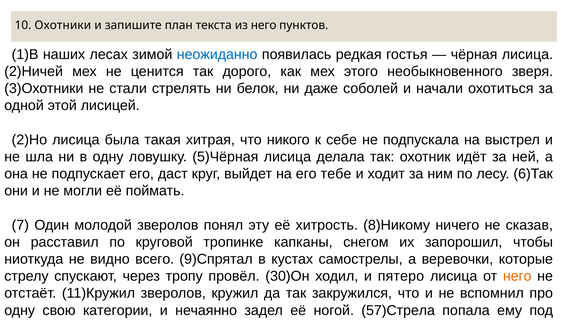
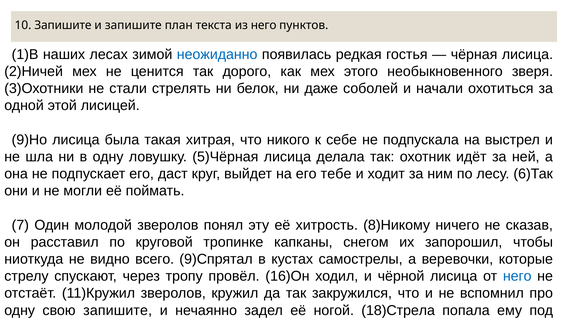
10 Охотники: Охотники -> Запишите
2)Но: 2)Но -> 9)Но
30)Он: 30)Он -> 16)Он
пятеро: пятеро -> чёрной
него at (517, 276) colour: orange -> blue
свою категории: категории -> запишите
57)Стрела: 57)Стрела -> 18)Стрела
